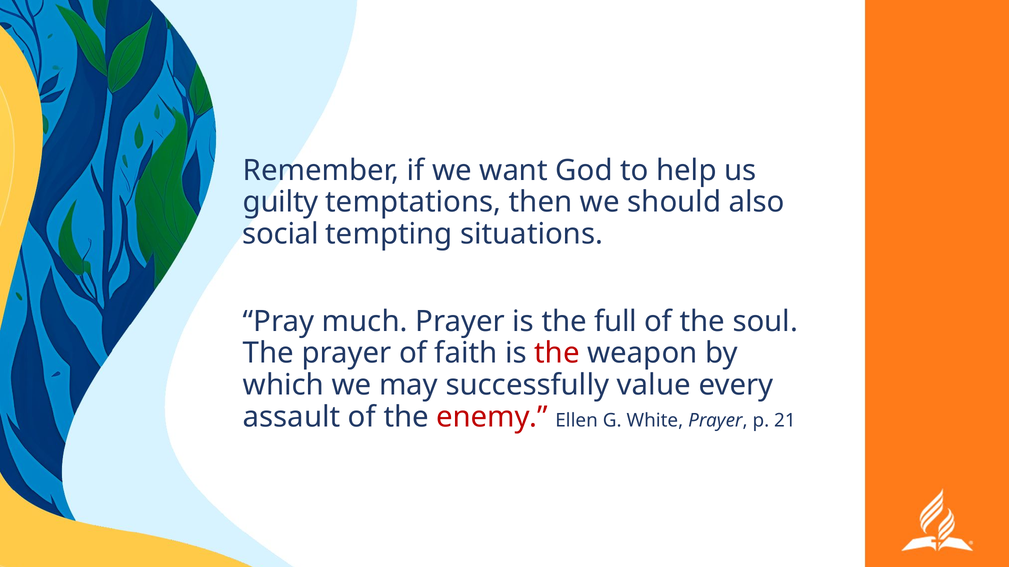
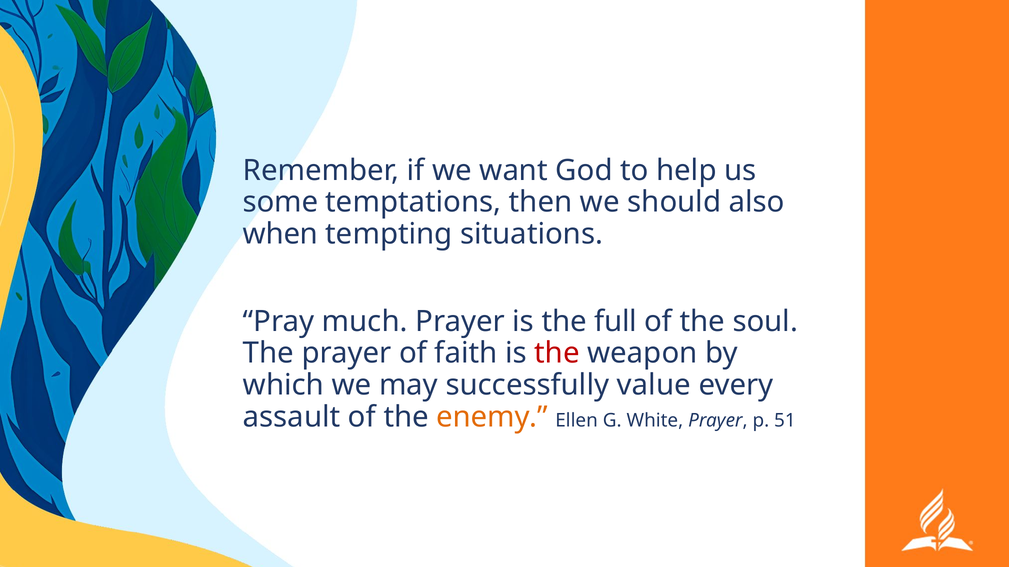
guilty: guilty -> some
social: social -> when
enemy colour: red -> orange
21: 21 -> 51
